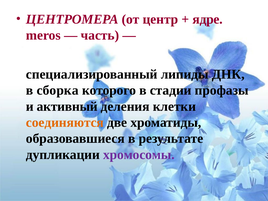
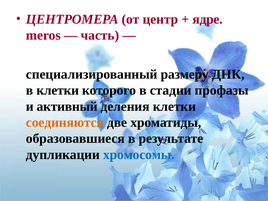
липиды: липиды -> размеру
в сборка: сборка -> клетки
хромосомы colour: purple -> blue
